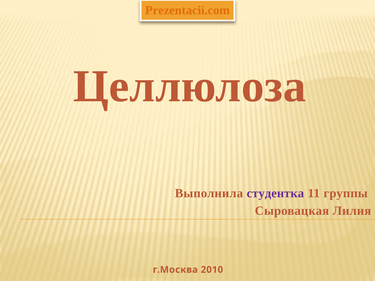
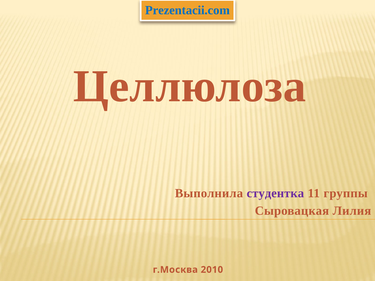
Prezentacii.com colour: orange -> blue
